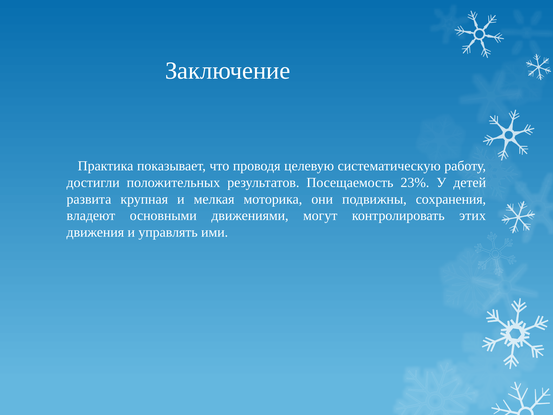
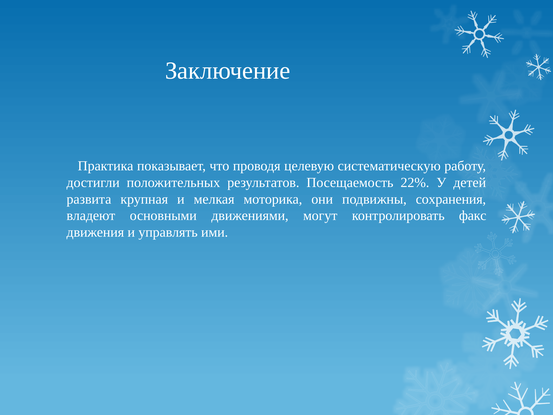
23%: 23% -> 22%
этих: этих -> факс
